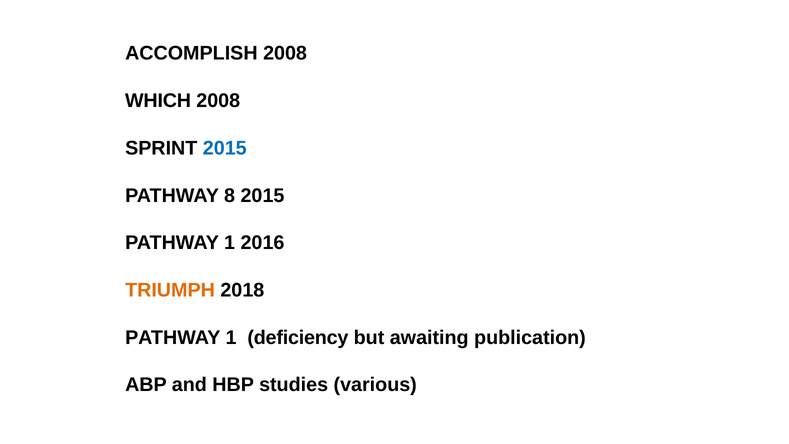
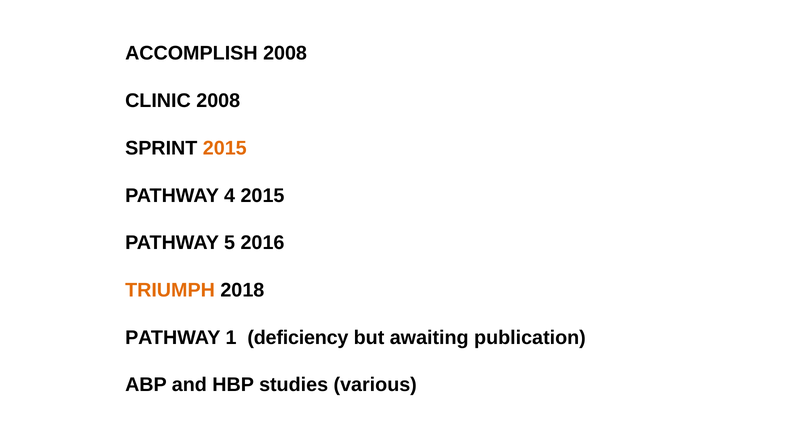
WHICH: WHICH -> CLINIC
2015 at (225, 148) colour: blue -> orange
8: 8 -> 4
1 at (230, 243): 1 -> 5
